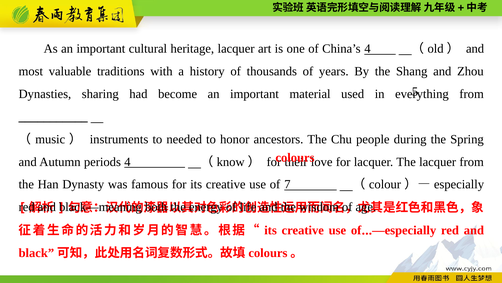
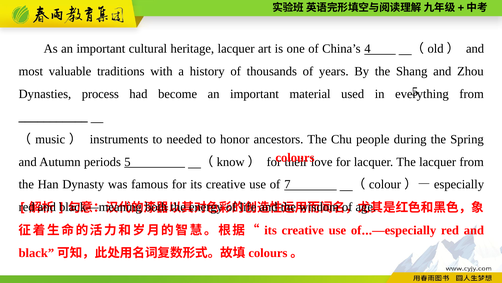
sharing: sharing -> process
periods 4: 4 -> 5
